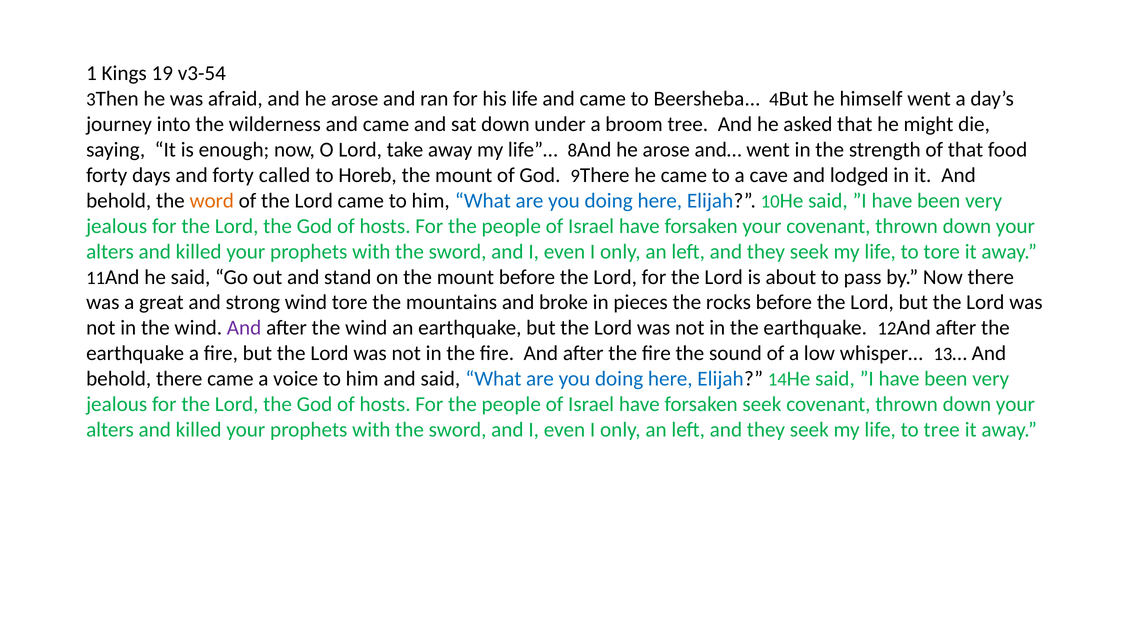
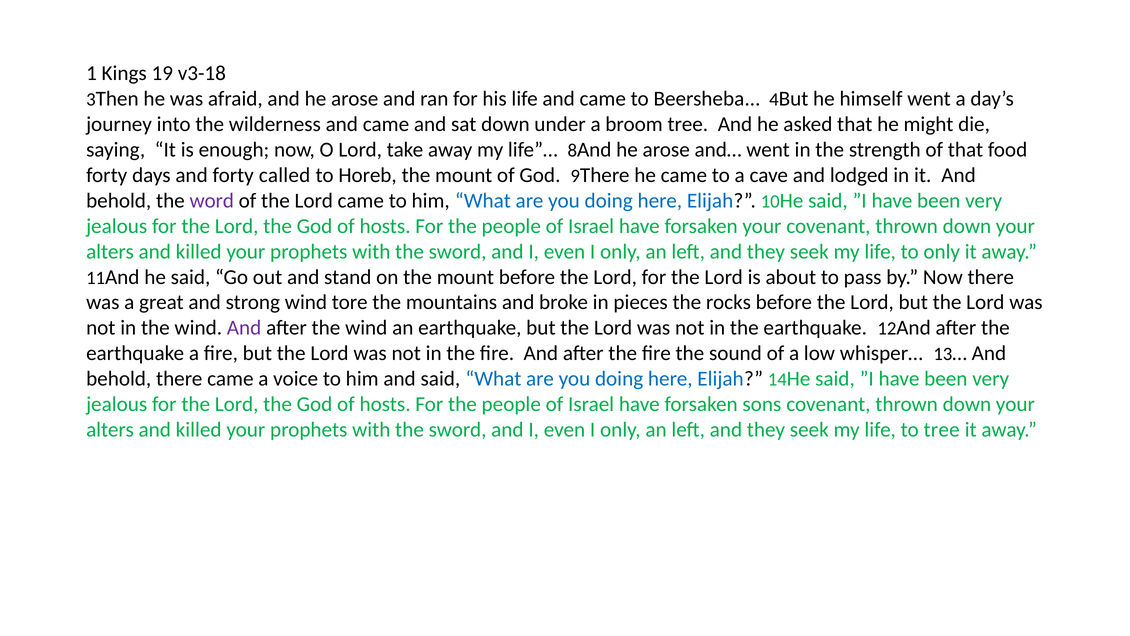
v3-54: v3-54 -> v3-18
word colour: orange -> purple
to tore: tore -> only
forsaken seek: seek -> sons
